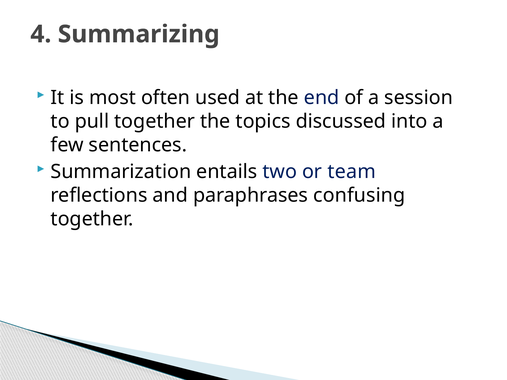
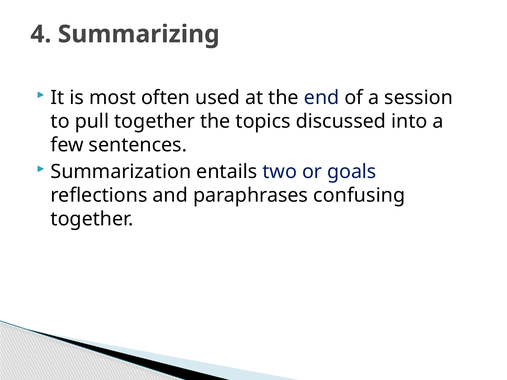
team: team -> goals
